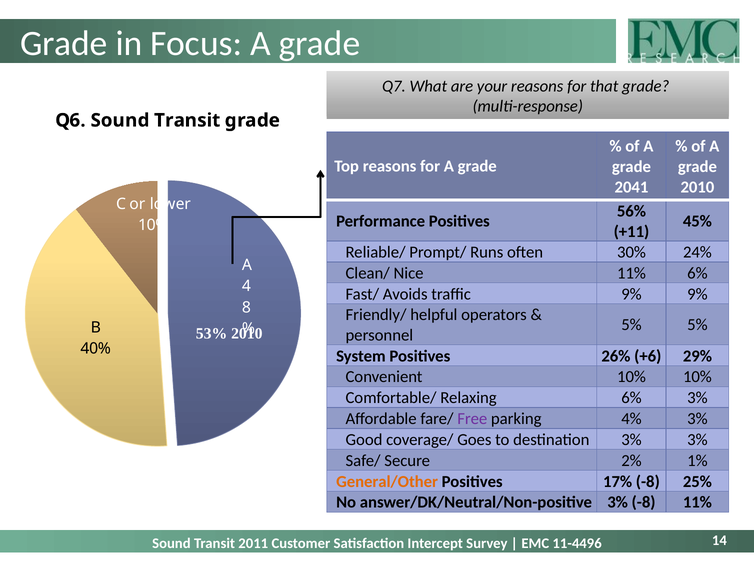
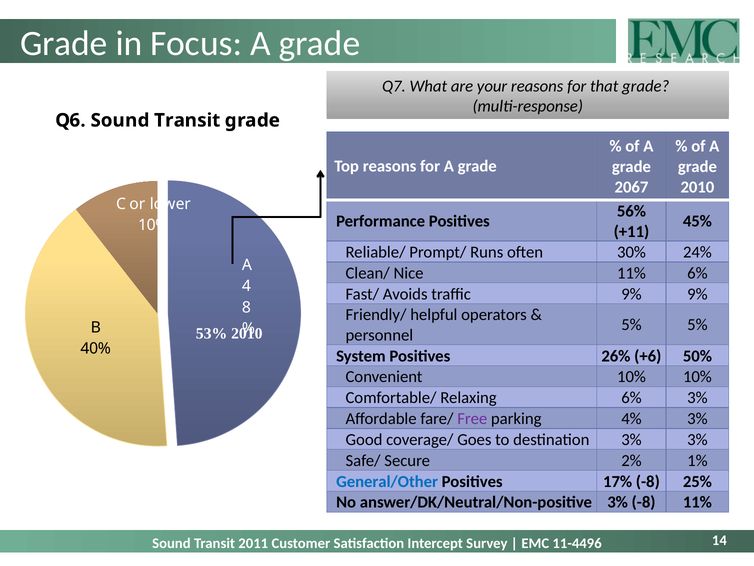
2041: 2041 -> 2067
29%: 29% -> 50%
General/Other colour: orange -> blue
